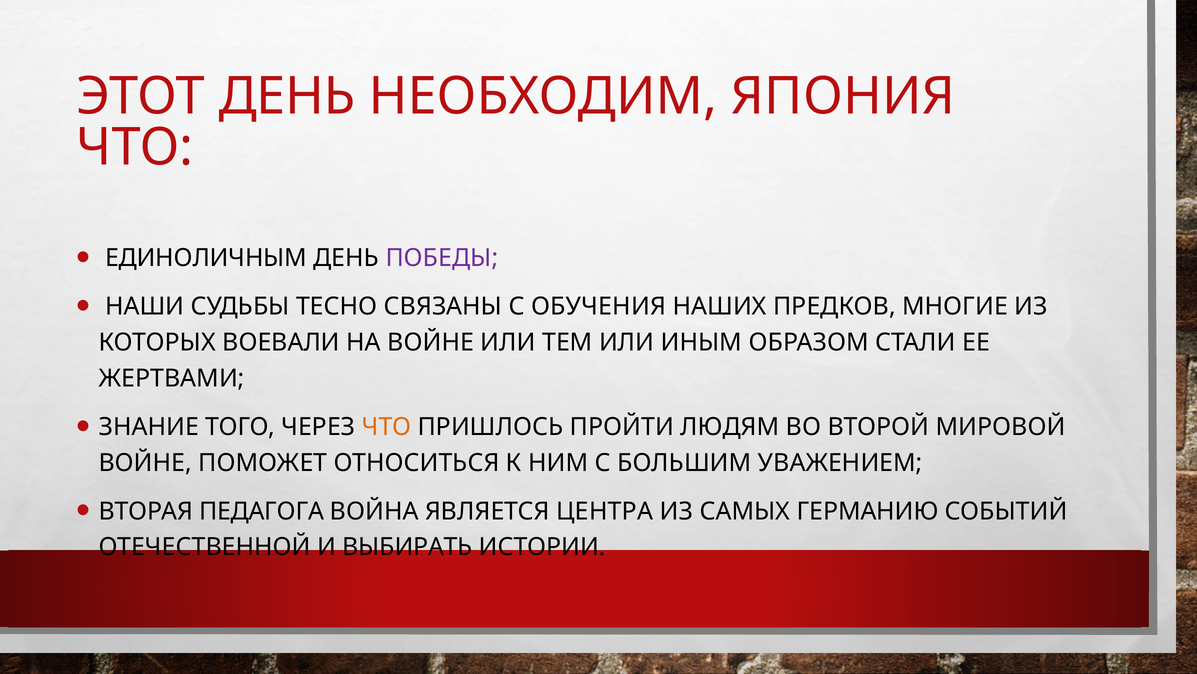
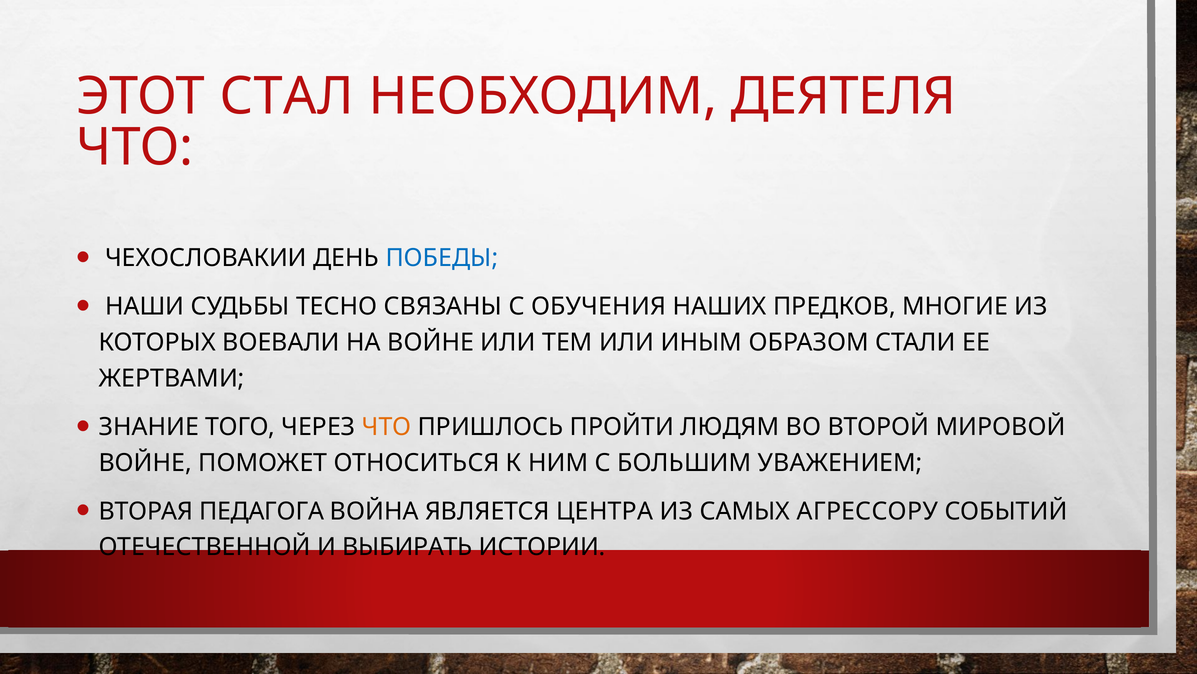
ЭТОТ ДЕНЬ: ДЕНЬ -> СТАЛ
ЯПОНИЯ: ЯПОНИЯ -> ДЕЯТЕЛЯ
ЕДИНОЛИЧНЫМ: ЕДИНОЛИЧНЫМ -> ЧЕХОСЛОВАКИИ
ПОБЕДЫ colour: purple -> blue
ГЕРМАНИЮ: ГЕРМАНИЮ -> АГРЕССОРУ
